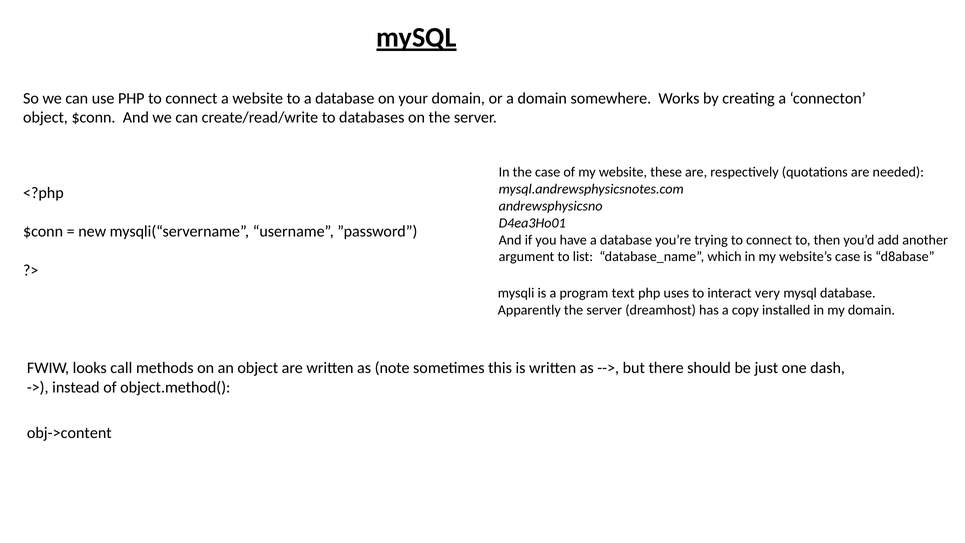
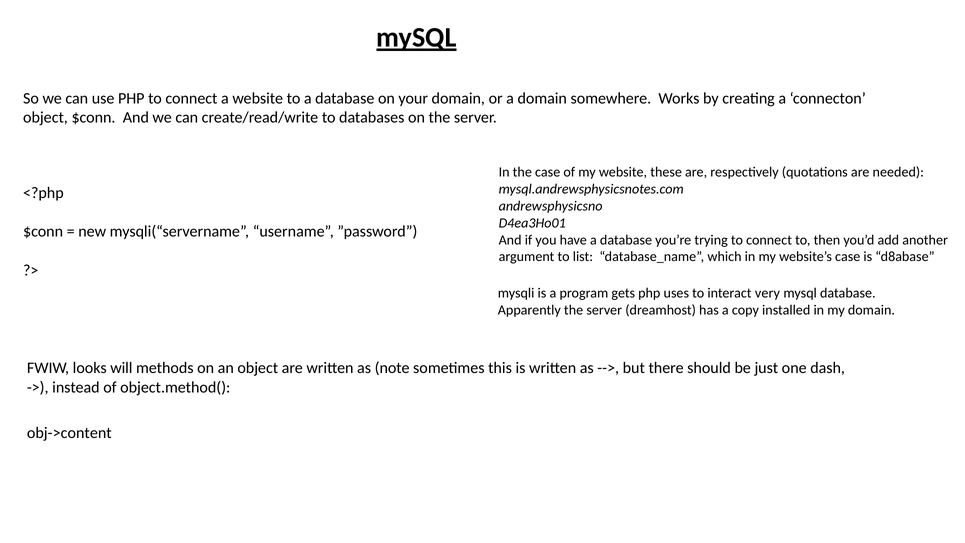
text: text -> gets
call: call -> will
